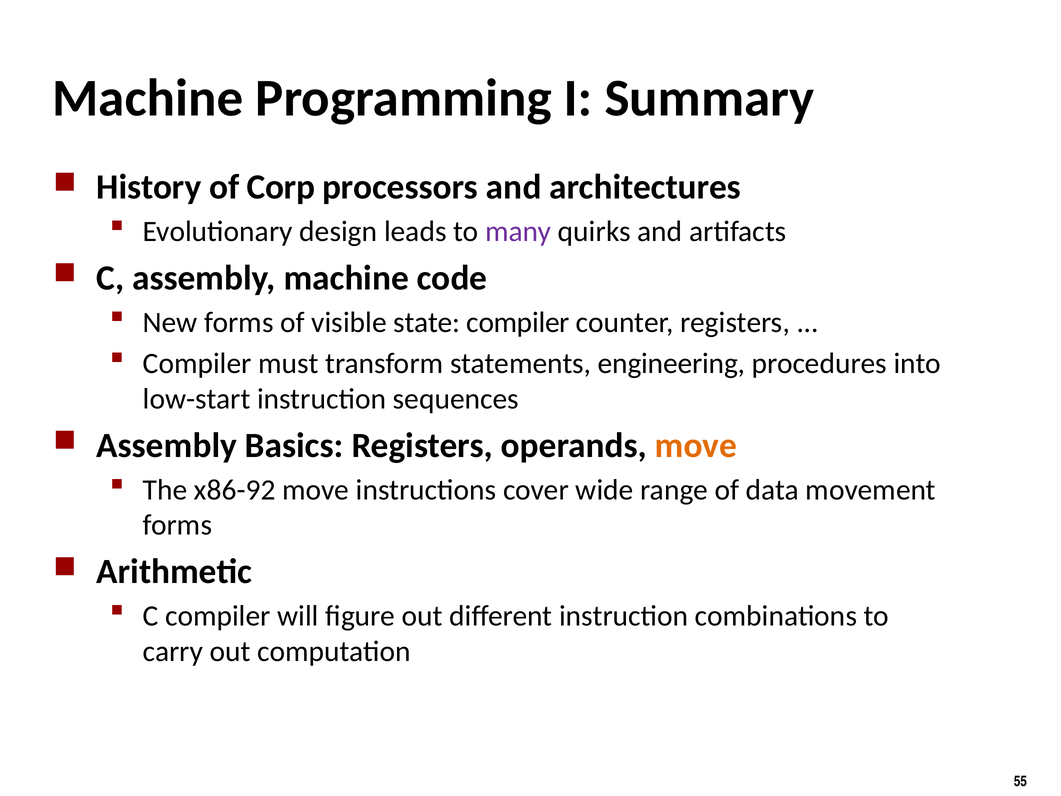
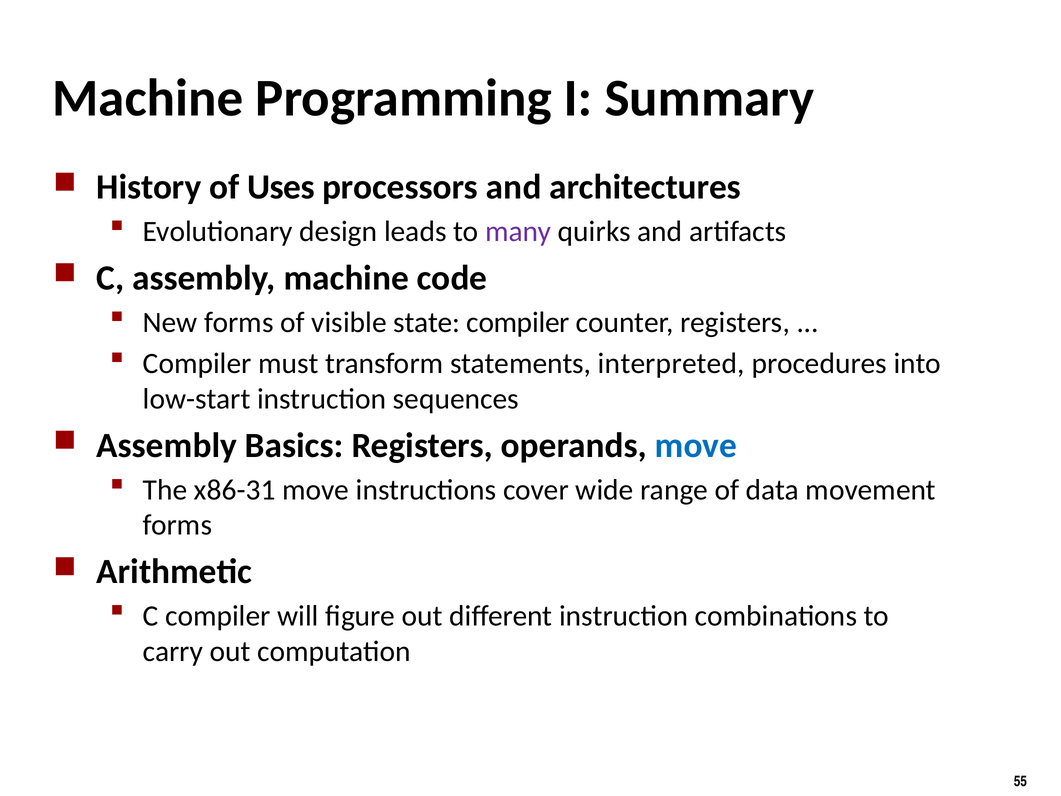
Corp: Corp -> Uses
engineering: engineering -> interpreted
move at (696, 445) colour: orange -> blue
x86-92: x86-92 -> x86-31
